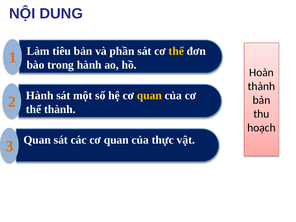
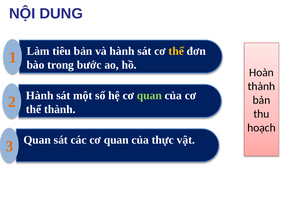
và phần: phần -> hành
trong hành: hành -> bước
quan at (149, 95) colour: yellow -> light green
